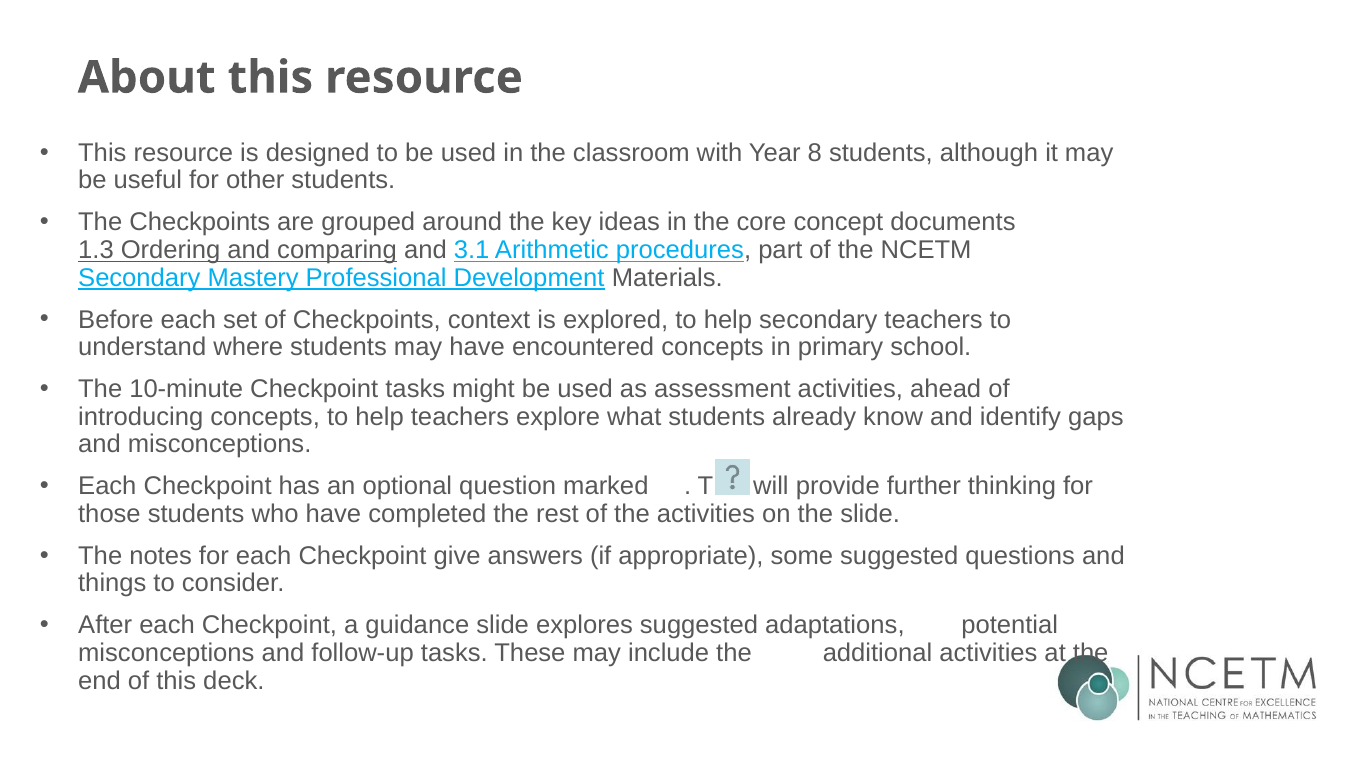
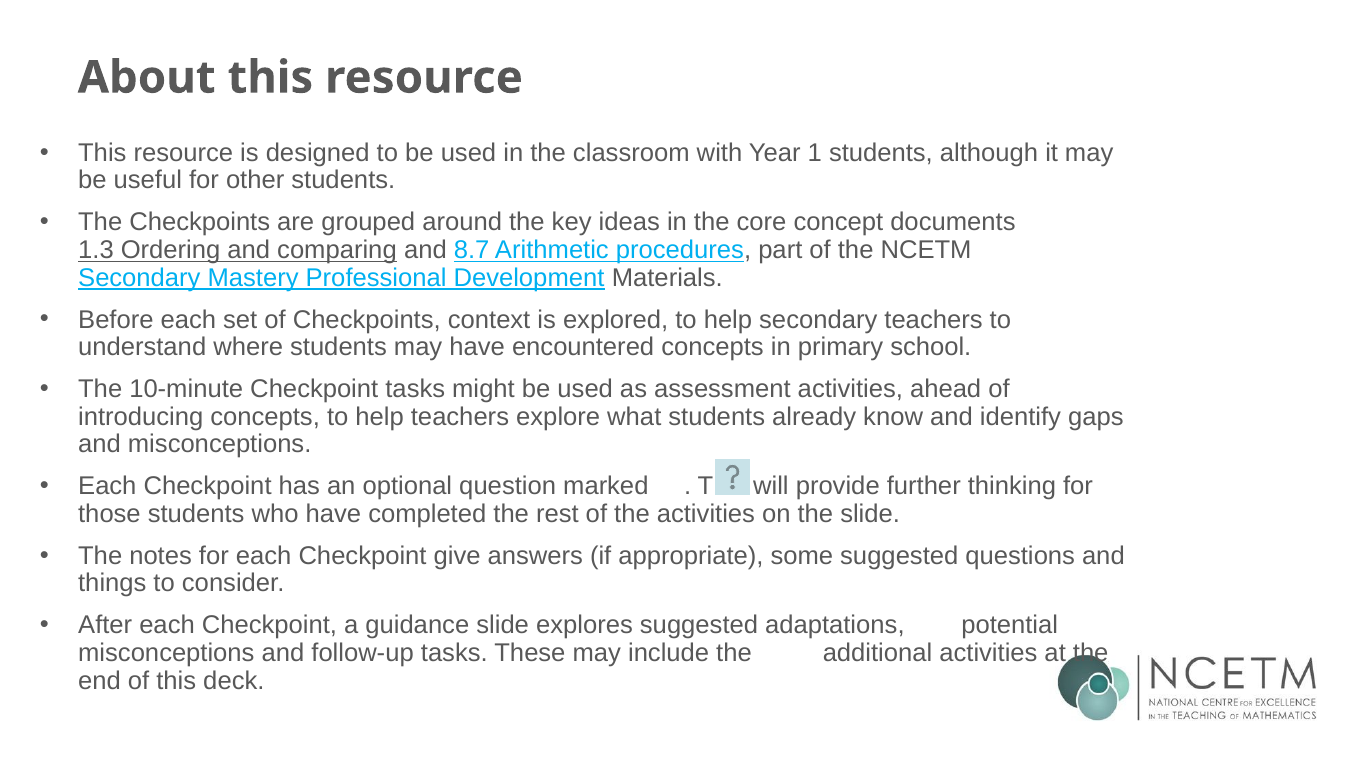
8: 8 -> 1
3.1: 3.1 -> 8.7
